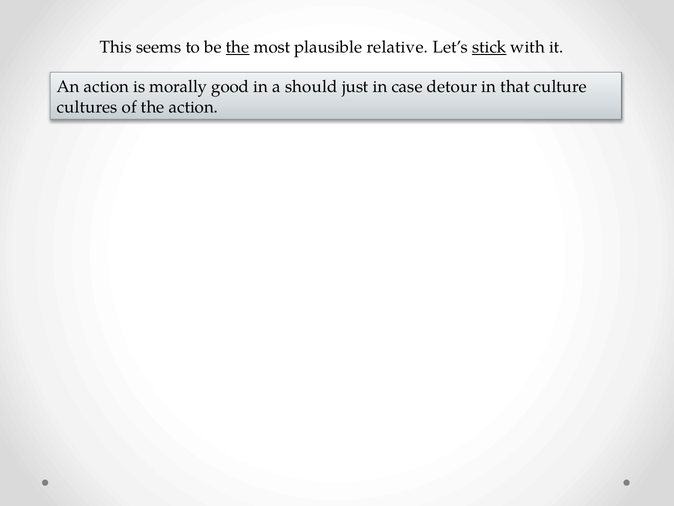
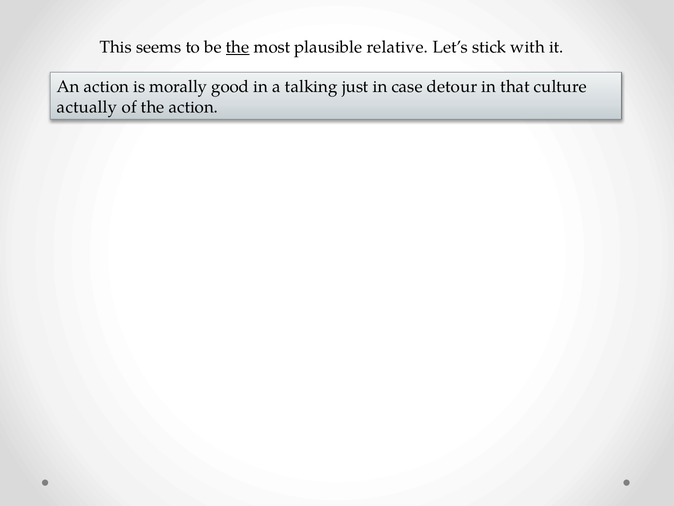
stick underline: present -> none
should: should -> talking
cultures: cultures -> actually
